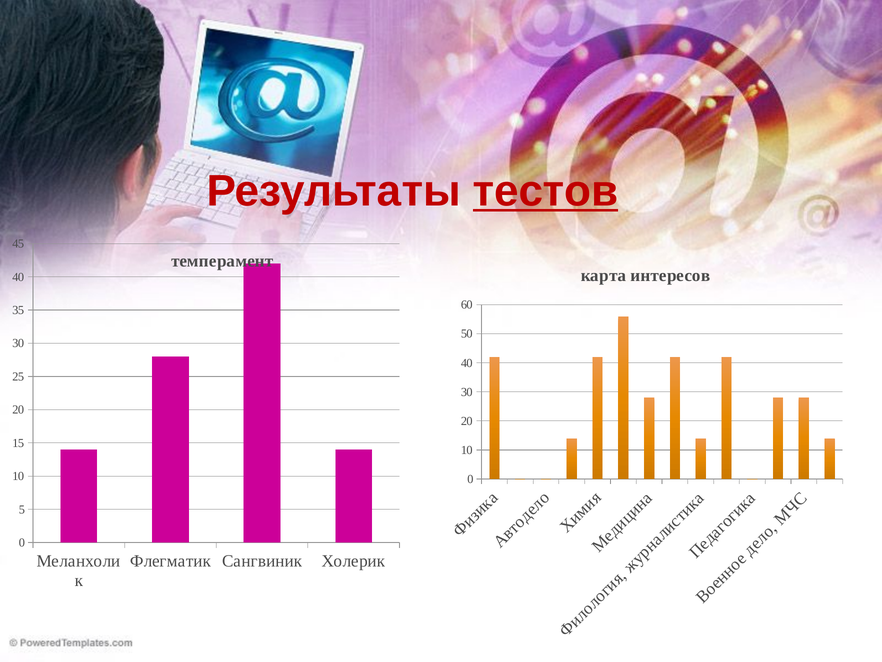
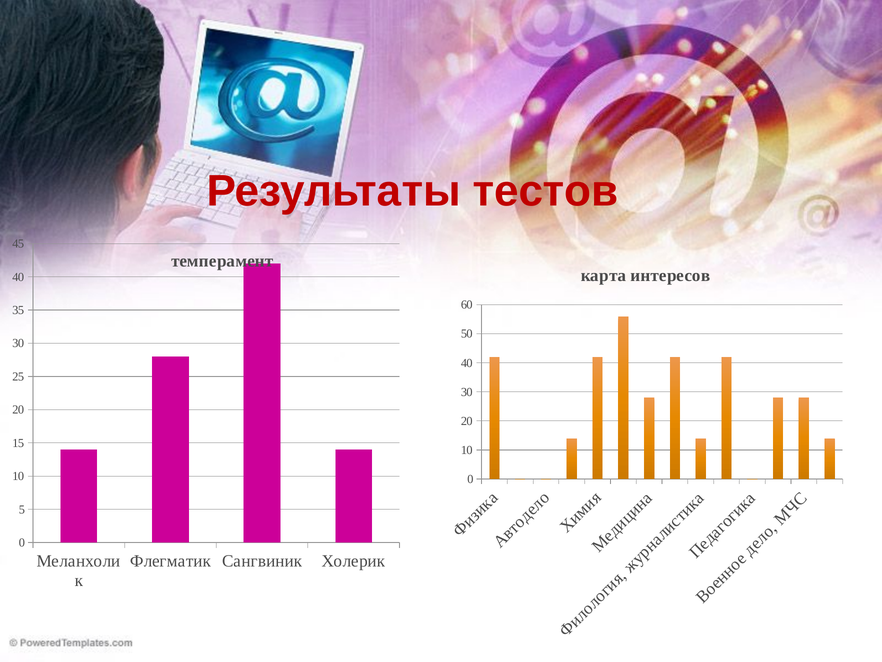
тестов underline: present -> none
